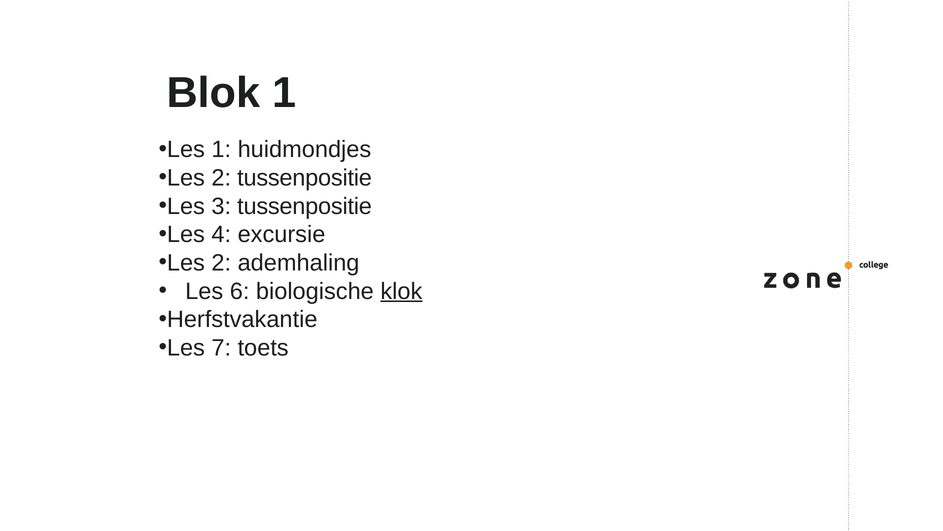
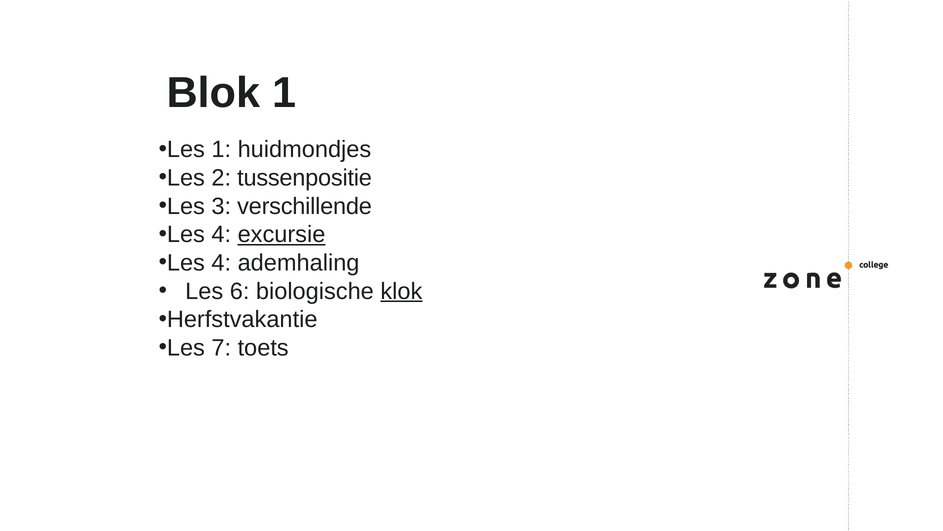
3 tussenpositie: tussenpositie -> verschillende
excursie underline: none -> present
2 at (221, 263): 2 -> 4
